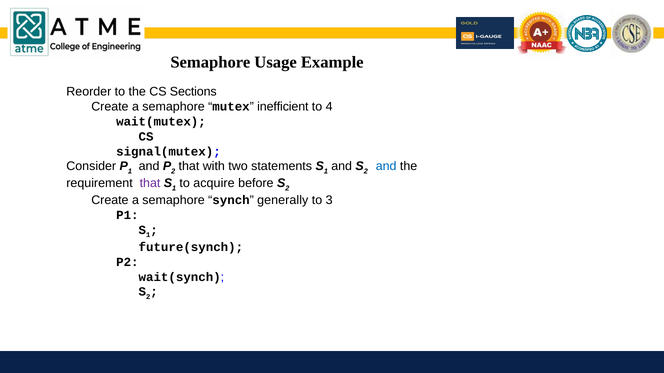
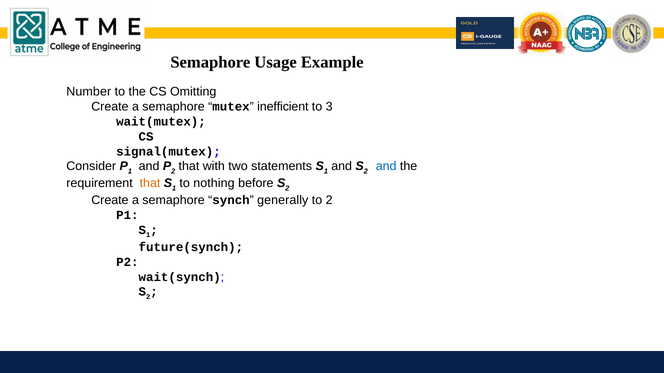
Reorder: Reorder -> Number
Sections: Sections -> Omitting
4: 4 -> 3
that at (150, 184) colour: purple -> orange
acquire: acquire -> nothing
to 3: 3 -> 2
